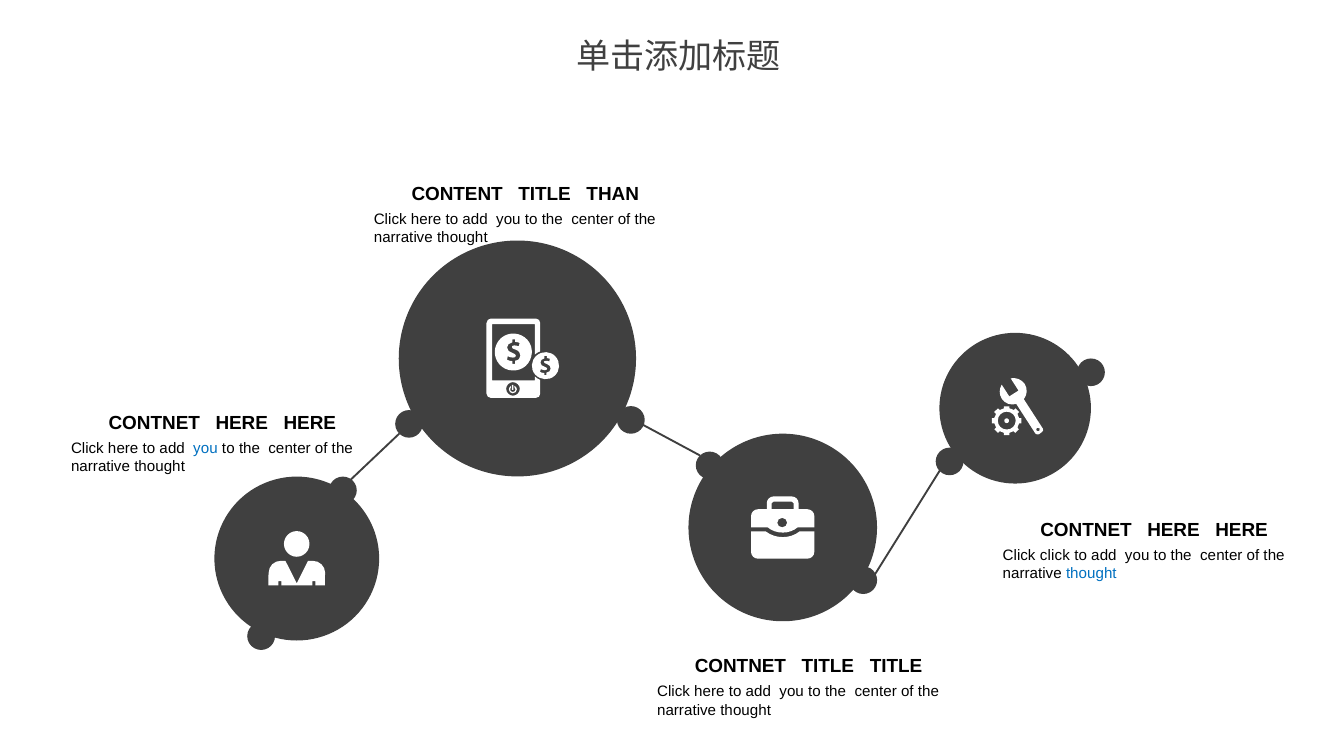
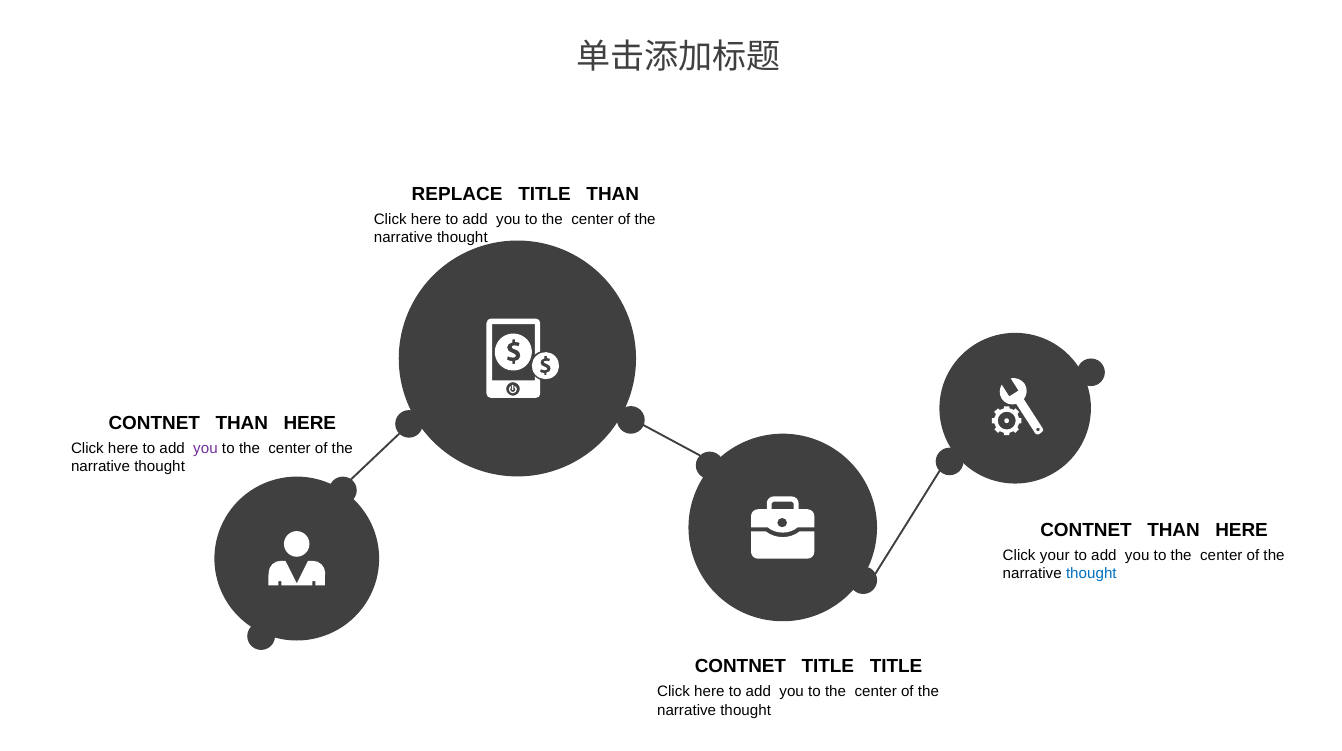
CONTENT: CONTENT -> REPLACE
HERE at (242, 423): HERE -> THAN
you at (205, 449) colour: blue -> purple
HERE at (1173, 530): HERE -> THAN
Click click: click -> your
